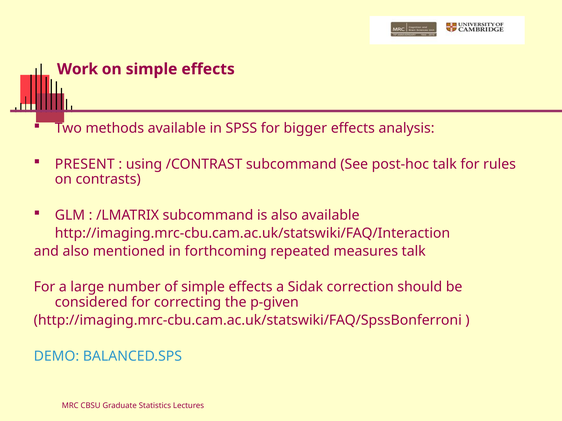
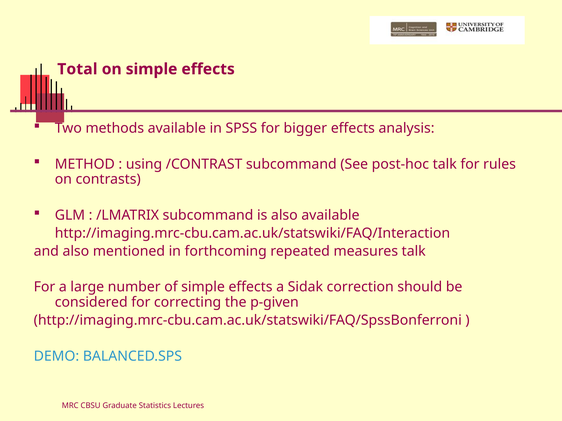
Work: Work -> Total
PRESENT: PRESENT -> METHOD
